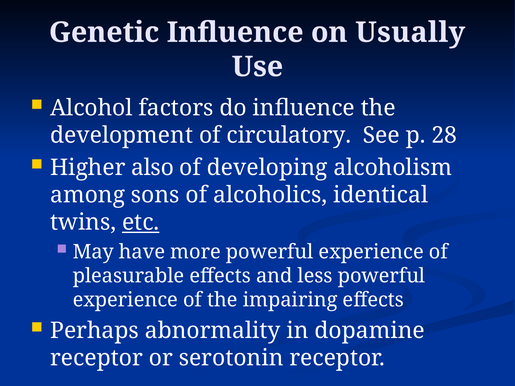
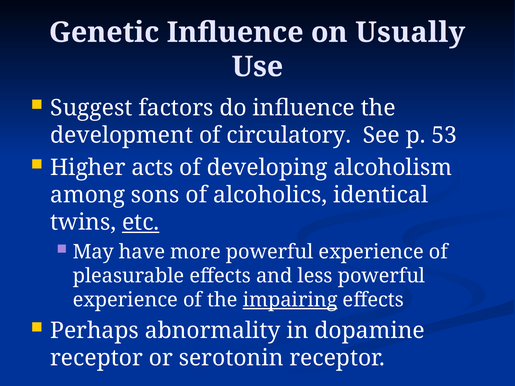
Alcohol: Alcohol -> Suggest
28: 28 -> 53
also: also -> acts
impairing underline: none -> present
